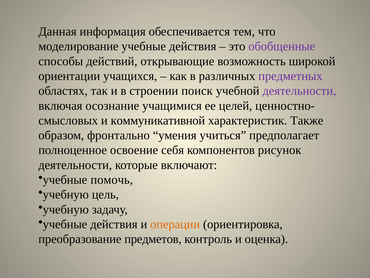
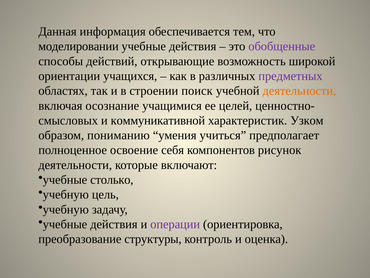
моделирование: моделирование -> моделировании
деятельности at (299, 91) colour: purple -> orange
Также: Также -> Узком
фронтально: фронтально -> пониманию
помочь: помочь -> столько
операции colour: orange -> purple
предметов: предметов -> структуры
